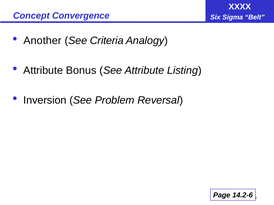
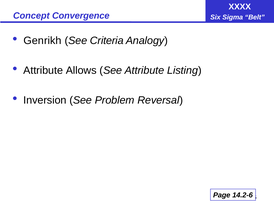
Another: Another -> Genrikh
Bonus: Bonus -> Allows
